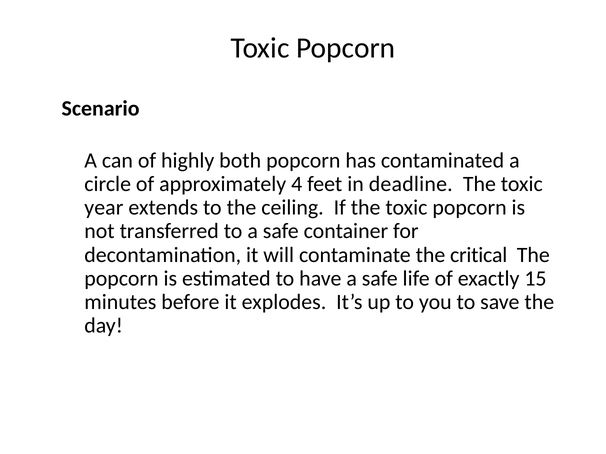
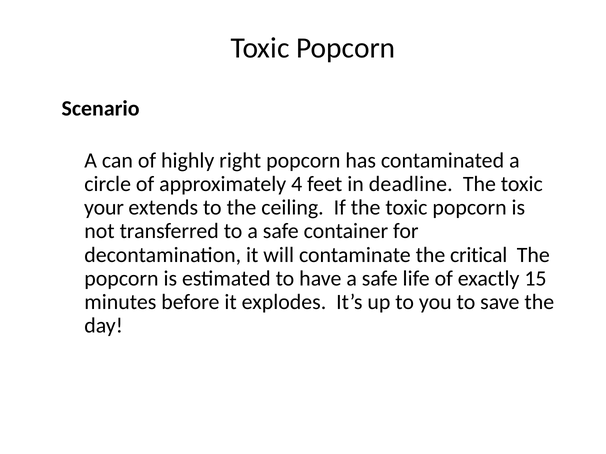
both: both -> right
year: year -> your
